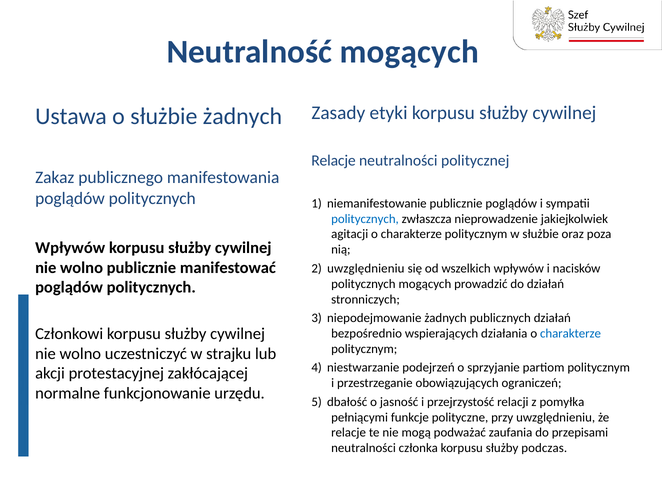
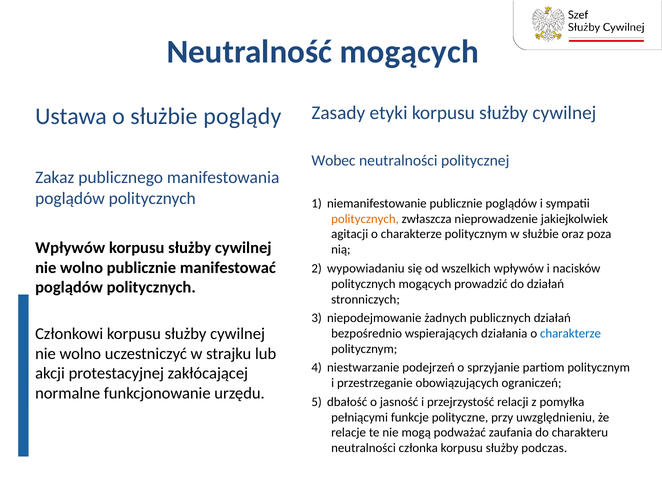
służbie żadnych: żadnych -> poglądy
Relacje at (334, 161): Relacje -> Wobec
politycznych at (365, 219) colour: blue -> orange
2 uwzględnieniu: uwzględnieniu -> wypowiadaniu
przepisami: przepisami -> charakteru
